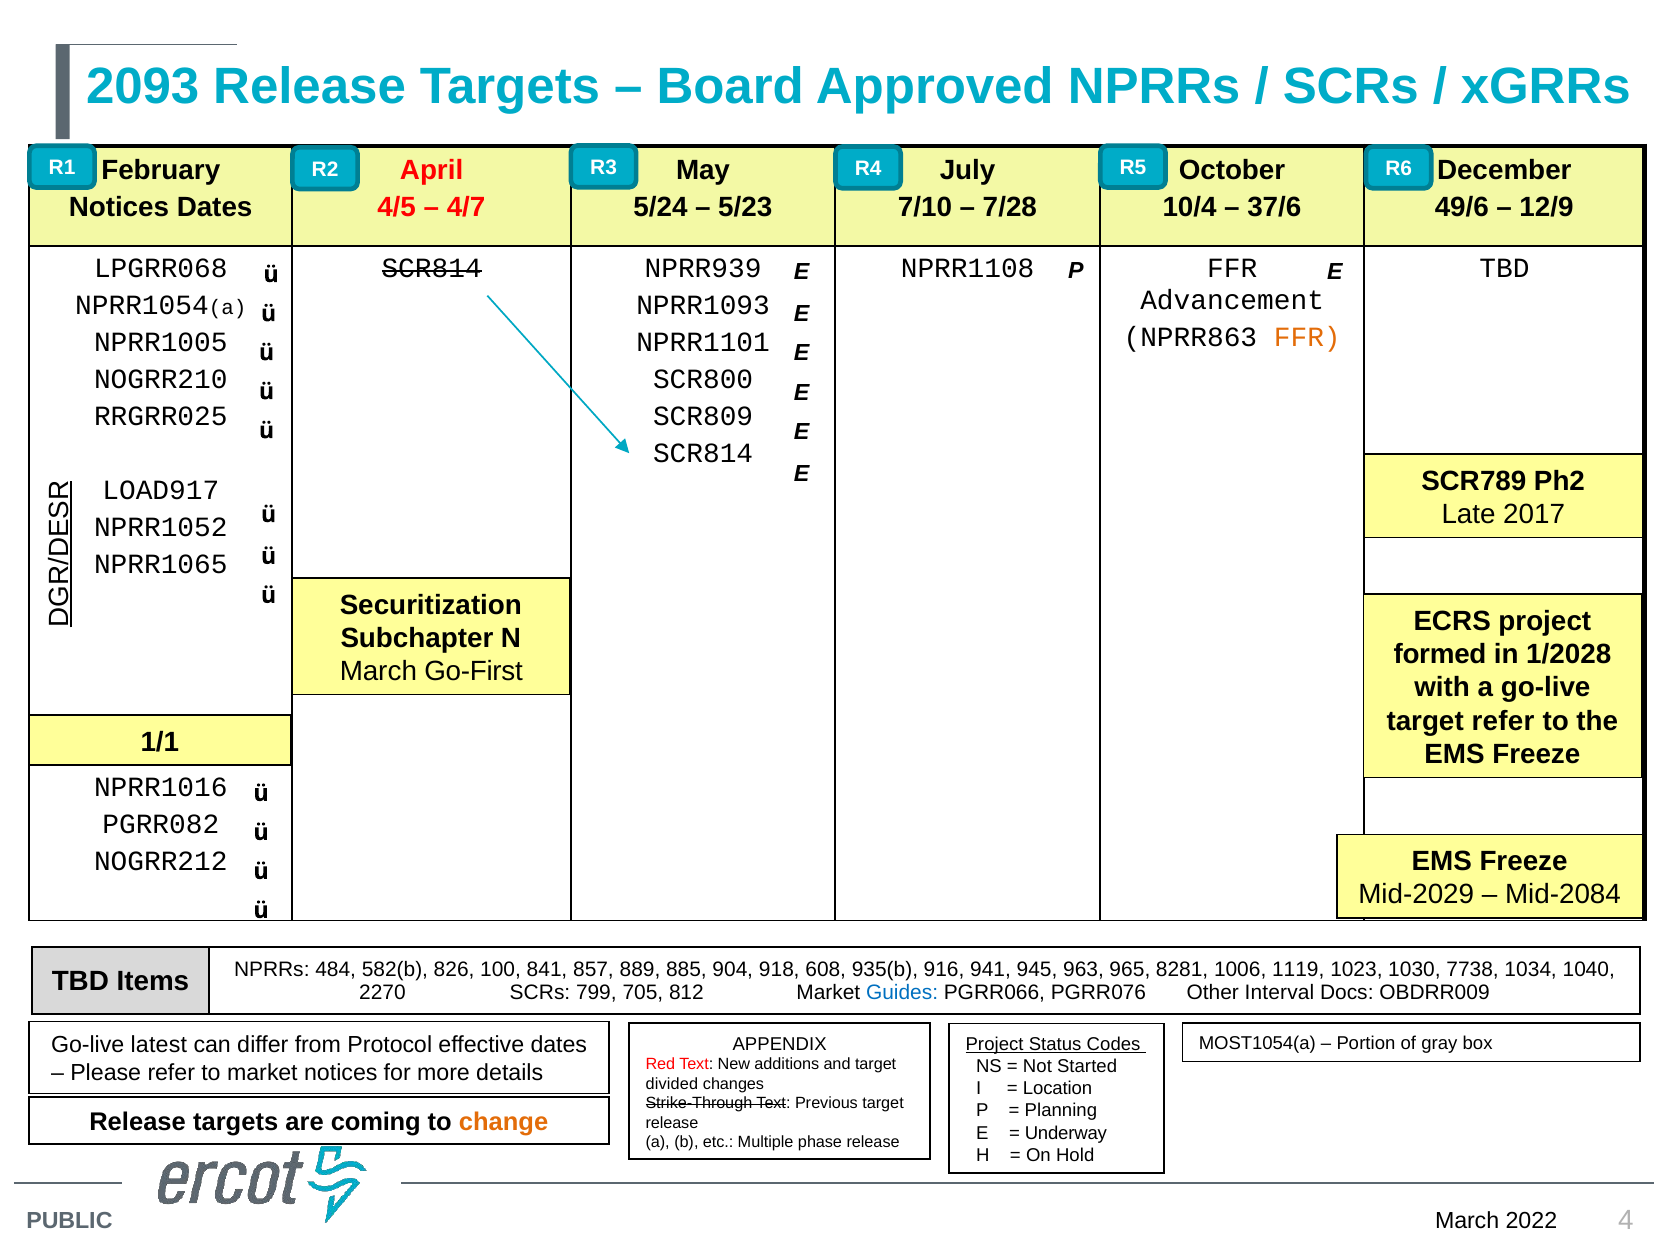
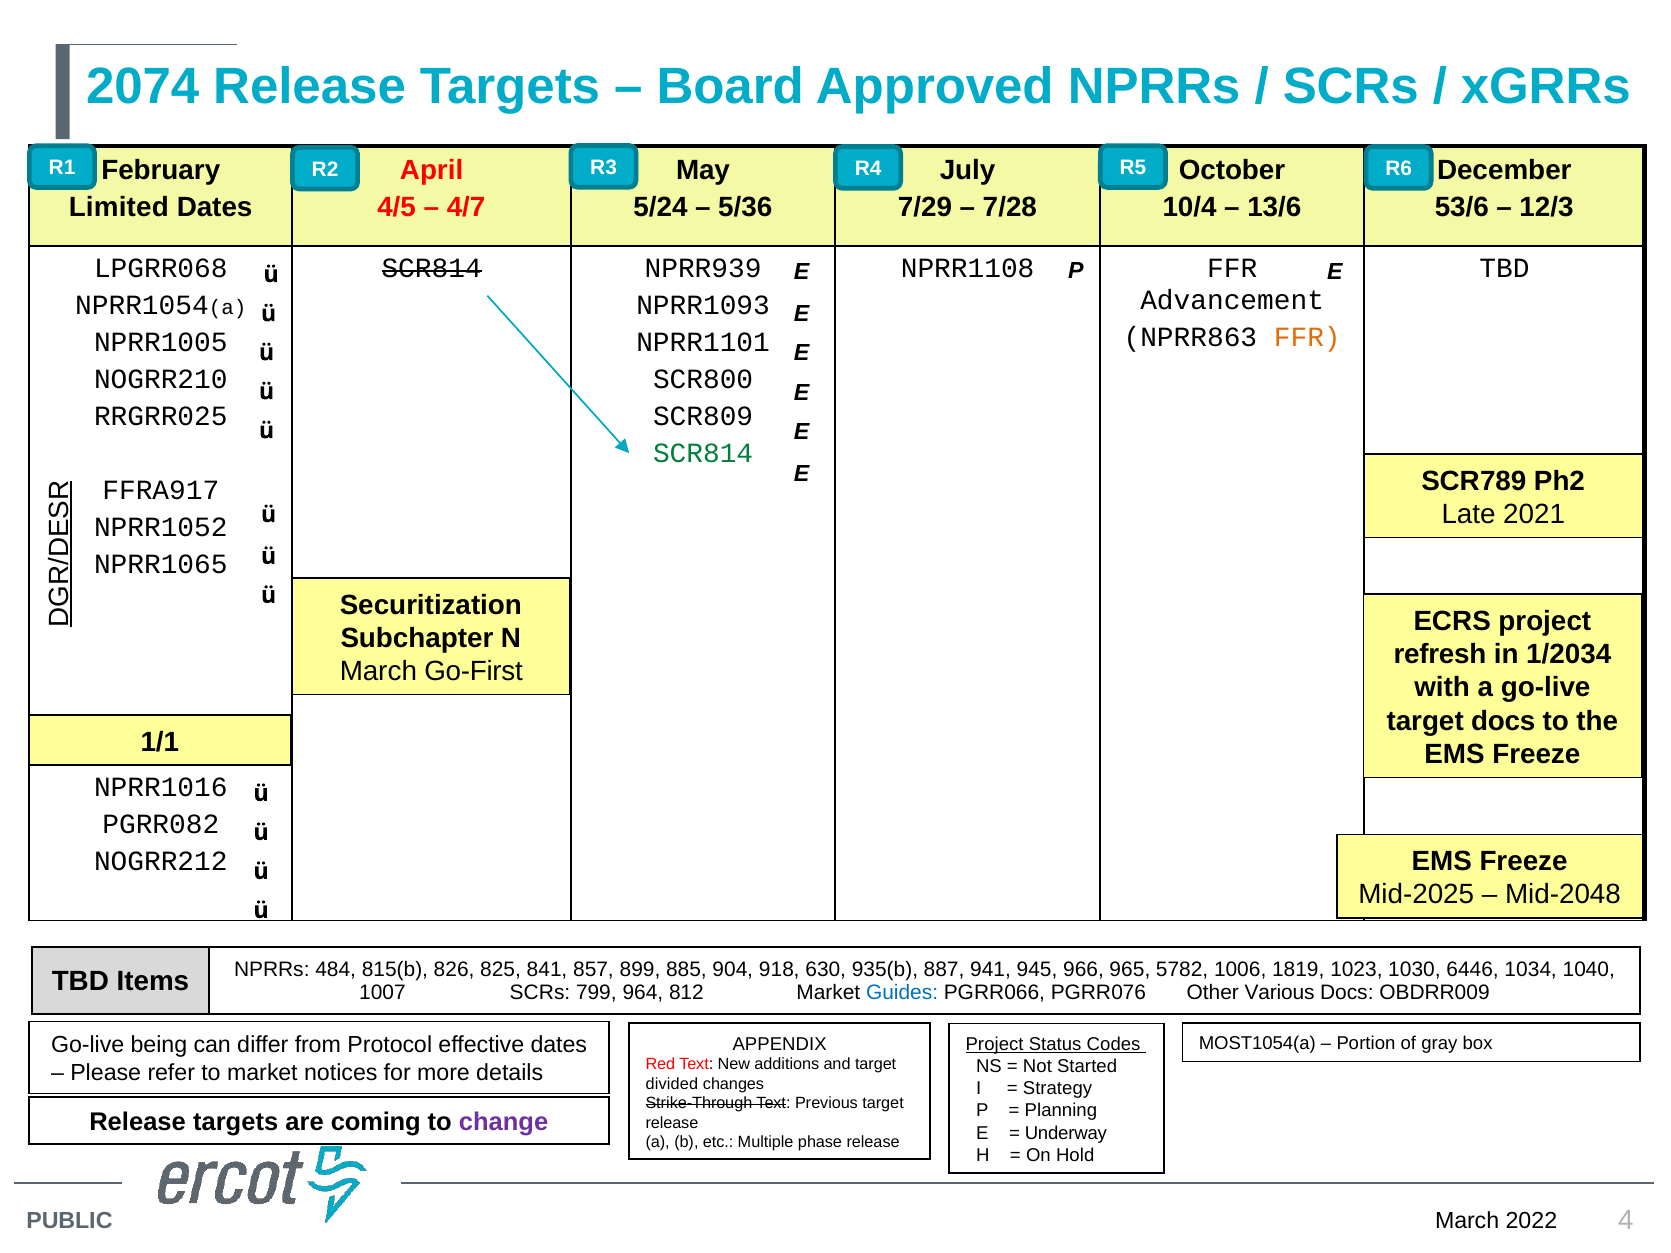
2093: 2093 -> 2074
Notices at (119, 207): Notices -> Limited
5/23: 5/23 -> 5/36
7/10: 7/10 -> 7/29
37/6: 37/6 -> 13/6
49/6: 49/6 -> 53/6
12/9: 12/9 -> 12/3
SCR814 at (703, 454) colour: black -> green
LOAD917: LOAD917 -> FFRA917
2017: 2017 -> 2021
formed: formed -> refresh
1/2028: 1/2028 -> 1/2034
target refer: refer -> docs
Mid-2029: Mid-2029 -> Mid-2025
Mid-2084: Mid-2084 -> Mid-2048
582(b: 582(b -> 815(b
100: 100 -> 825
889: 889 -> 899
608: 608 -> 630
916: 916 -> 887
963: 963 -> 966
8281: 8281 -> 5782
1119: 1119 -> 1819
7738: 7738 -> 6446
2270: 2270 -> 1007
705: 705 -> 964
Interval: Interval -> Various
latest: latest -> being
Location: Location -> Strategy
change colour: orange -> purple
